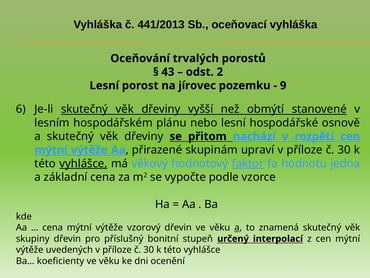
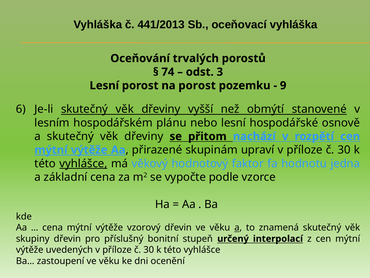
43: 43 -> 74
2: 2 -> 3
na jírovec: jírovec -> porost
faktor underline: present -> none
koeficienty: koeficienty -> zastoupení
